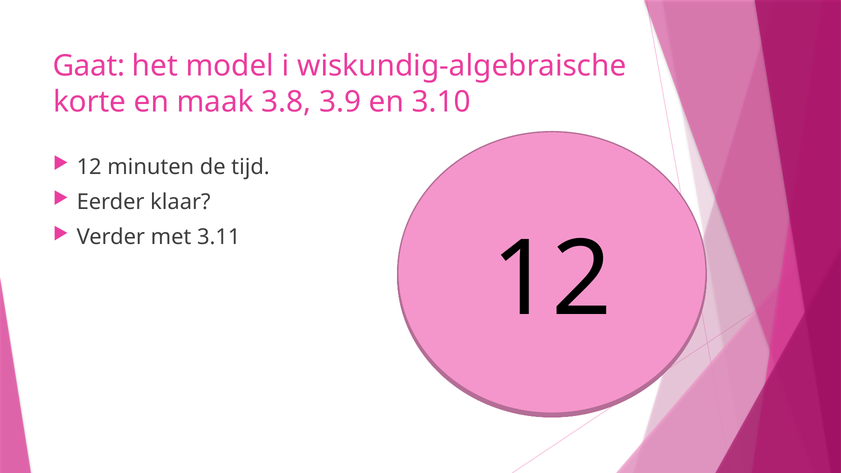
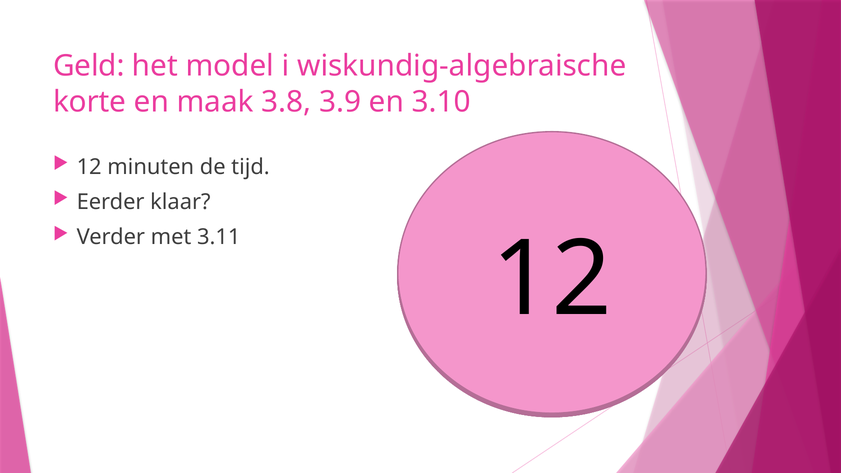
Gaat: Gaat -> Geld
